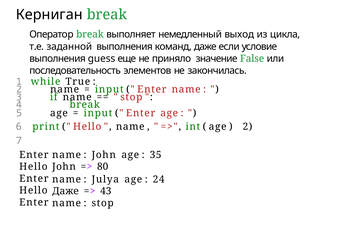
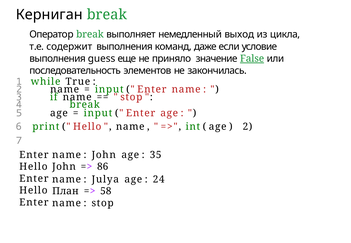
заданной: заданной -> содержит
False underline: none -> present
80: 80 -> 86
Даже at (65, 191): Даже -> План
43: 43 -> 58
